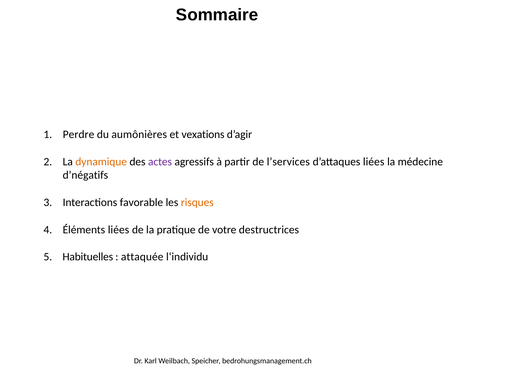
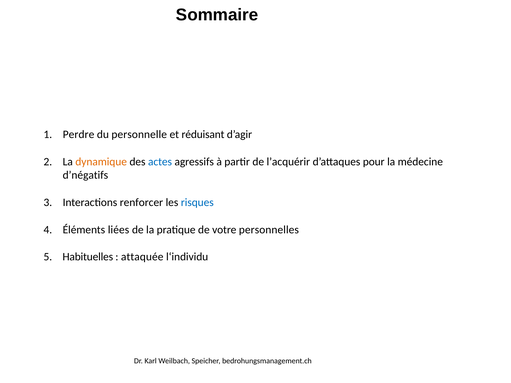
aumônières: aumônières -> personnelle
vexations: vexations -> réduisant
actes colour: purple -> blue
l’services: l’services -> l’acquérir
d’attaques liées: liées -> pour
favorable: favorable -> renforcer
risques colour: orange -> blue
destructrices: destructrices -> personnelles
